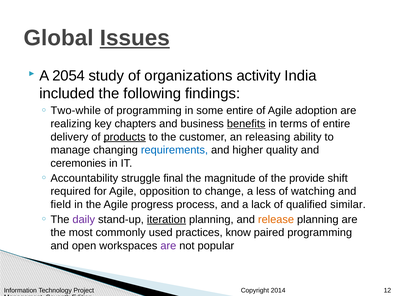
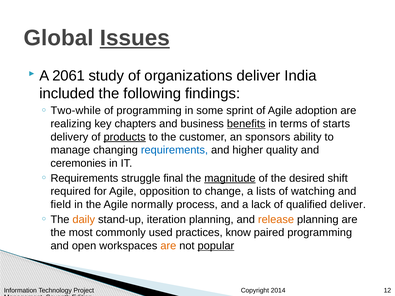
2054: 2054 -> 2061
organizations activity: activity -> deliver
some entire: entire -> sprint
of entire: entire -> starts
releasing: releasing -> sponsors
Accountability at (84, 178): Accountability -> Requirements
magnitude underline: none -> present
provide: provide -> desired
less: less -> lists
progress: progress -> normally
qualified similar: similar -> deliver
daily colour: purple -> orange
iteration underline: present -> none
are at (168, 246) colour: purple -> orange
popular underline: none -> present
